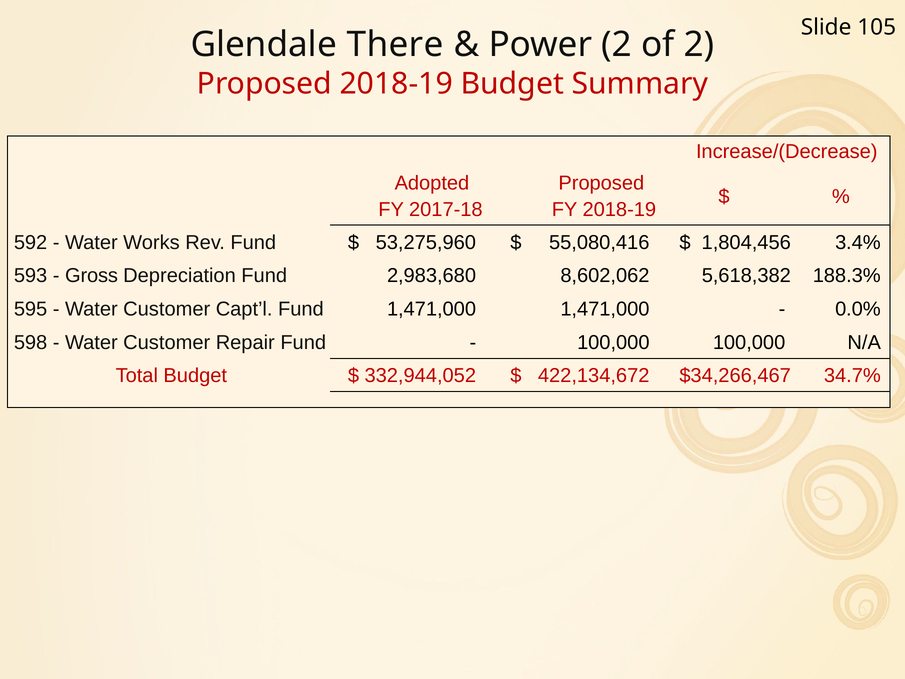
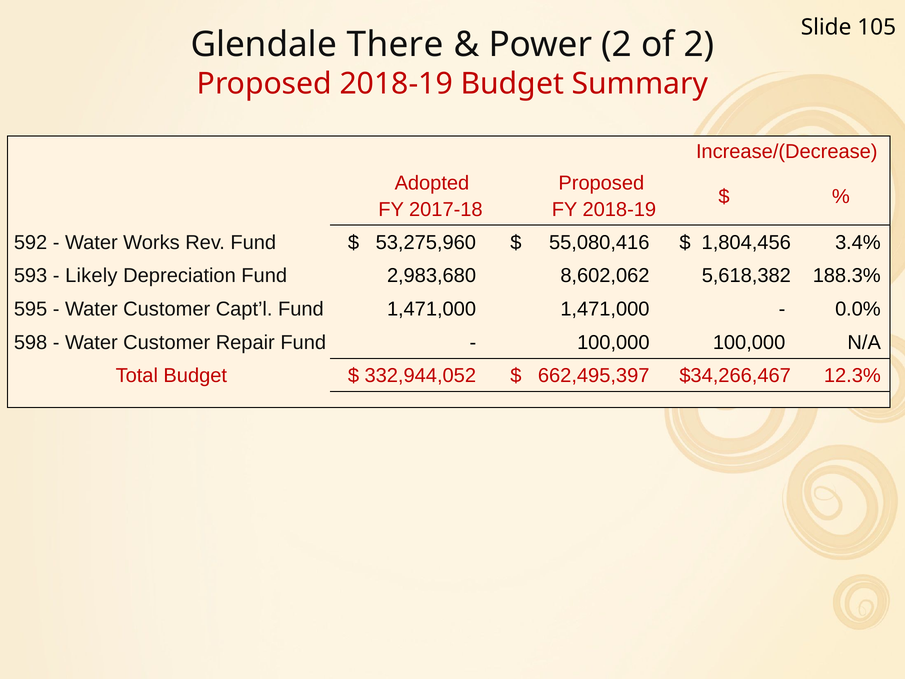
Gross: Gross -> Likely
422,134,672: 422,134,672 -> 662,495,397
34.7%: 34.7% -> 12.3%
